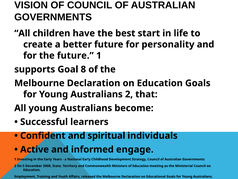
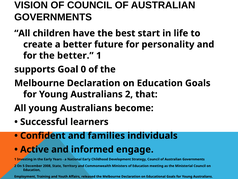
the future: future -> better
8: 8 -> 0
spiritual: spiritual -> families
